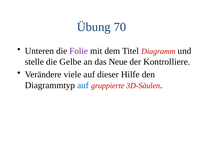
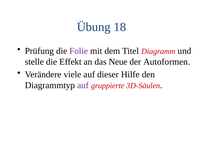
70: 70 -> 18
Unteren: Unteren -> Prüfung
Gelbe: Gelbe -> Effekt
Kontrolliere: Kontrolliere -> Autoformen
auf at (83, 85) colour: blue -> purple
